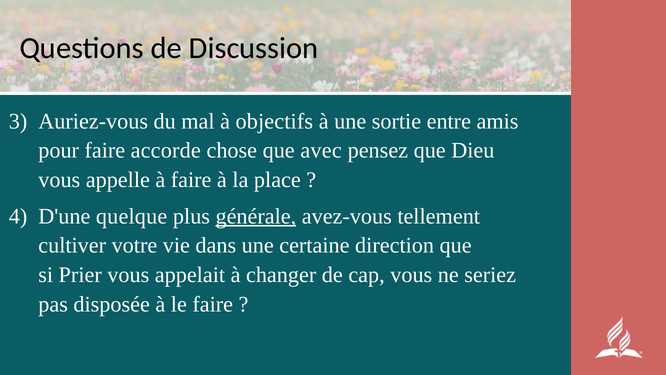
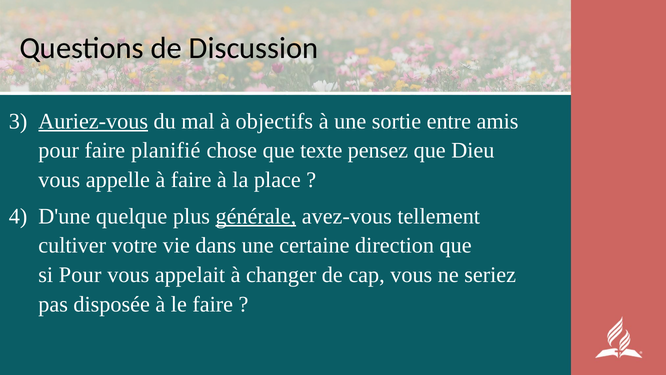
Auriez-vous underline: none -> present
accorde: accorde -> planifié
avec: avec -> texte
si Prier: Prier -> Pour
